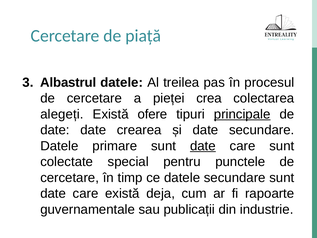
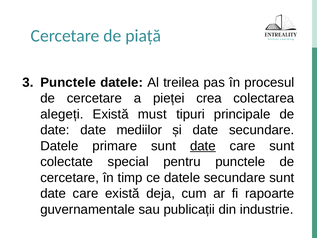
Albastrul at (68, 82): Albastrul -> Punctele
ofere: ofere -> must
principale underline: present -> none
crearea: crearea -> mediilor
